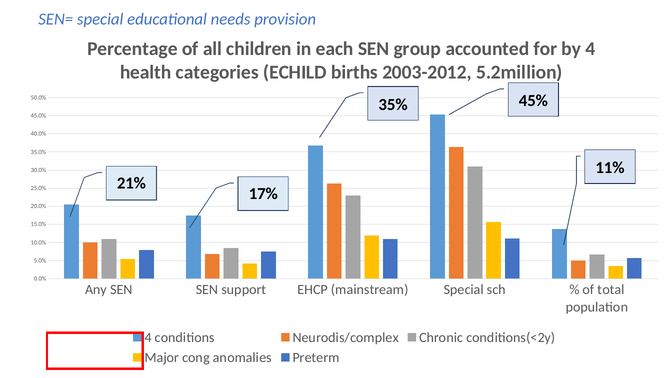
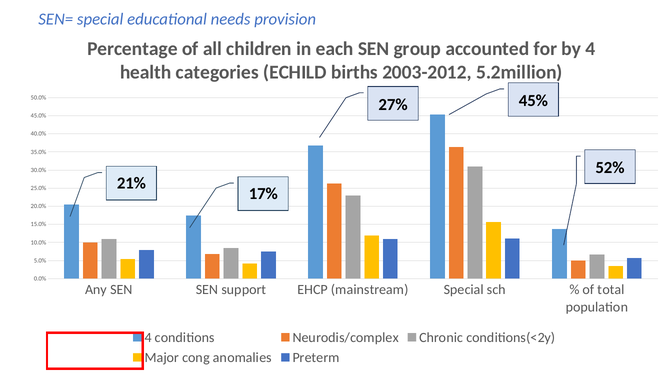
35%: 35% -> 27%
11%: 11% -> 52%
